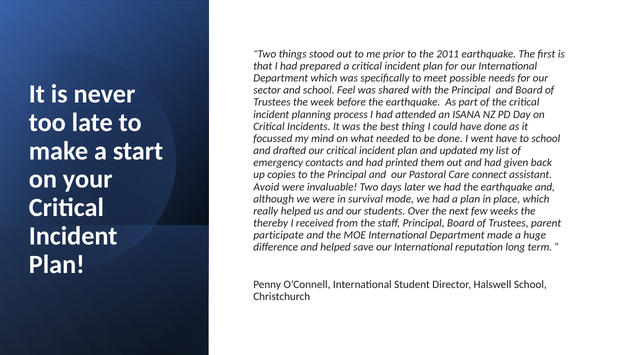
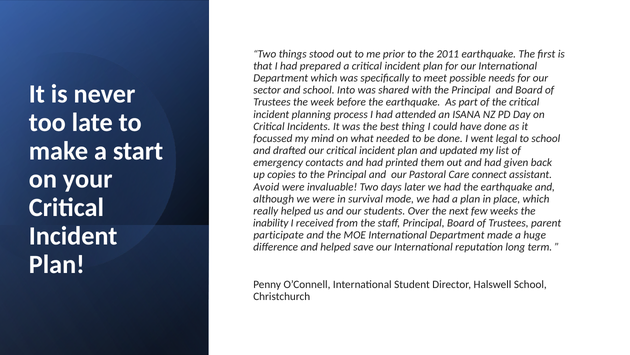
Feel: Feel -> Into
went have: have -> legal
thereby: thereby -> inability
